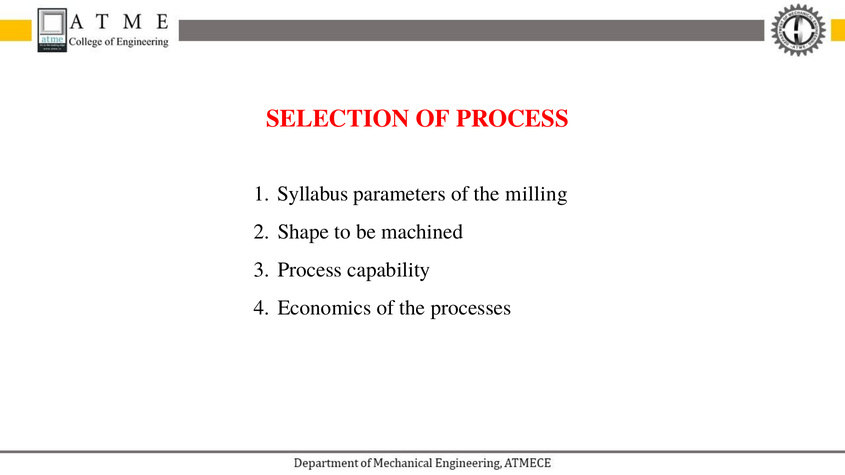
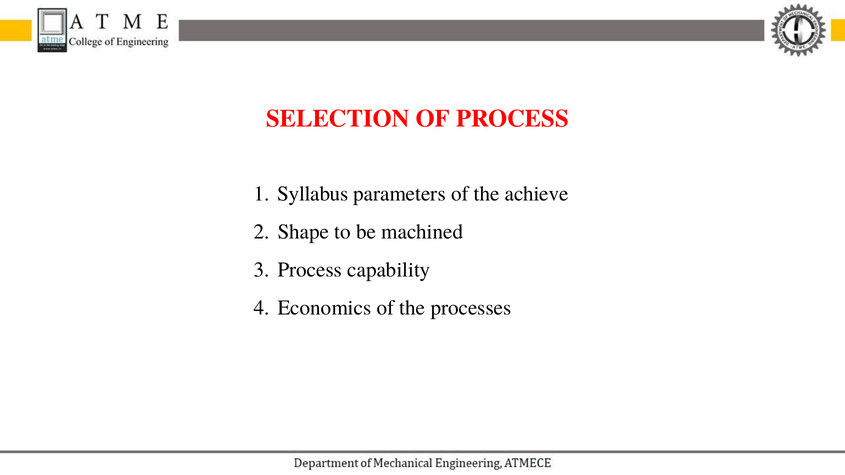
milling: milling -> achieve
